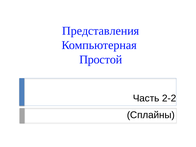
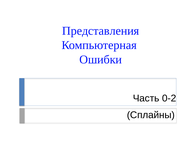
Простой: Простой -> Ошибки
2-2: 2-2 -> 0-2
